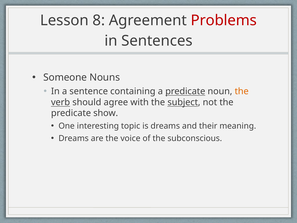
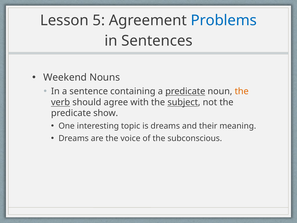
8: 8 -> 5
Problems colour: red -> blue
Someone: Someone -> Weekend
